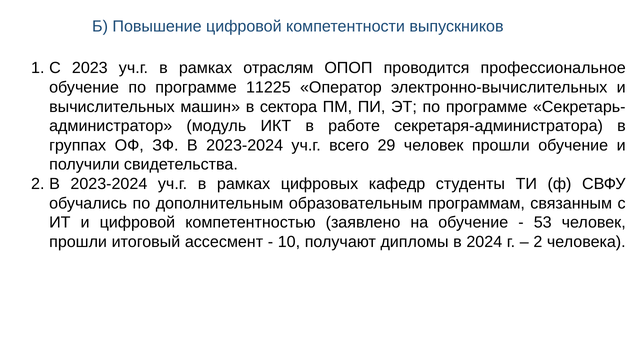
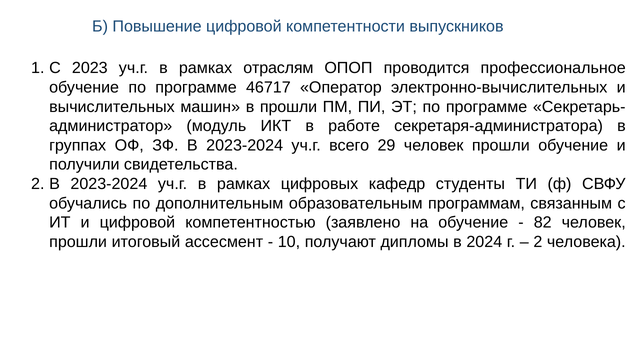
11225: 11225 -> 46717
в сектора: сектора -> прошли
53: 53 -> 82
